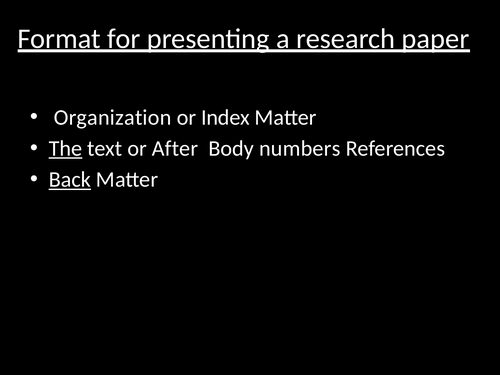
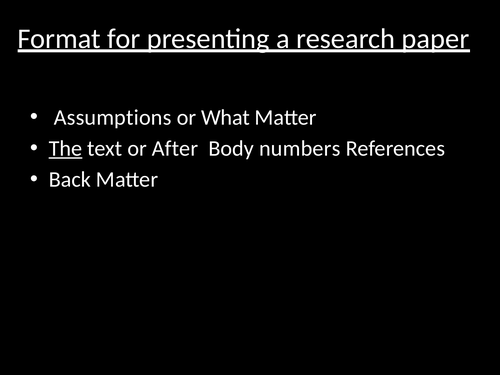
Organization: Organization -> Assumptions
Index: Index -> What
Back underline: present -> none
